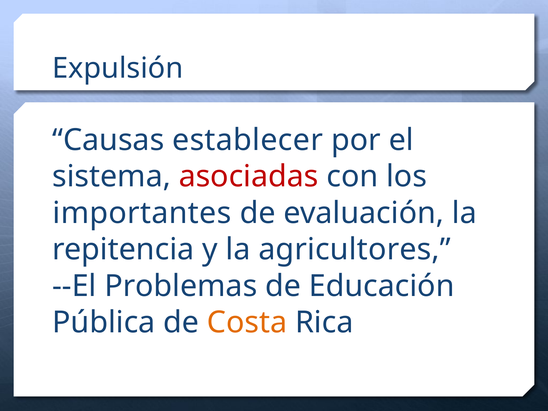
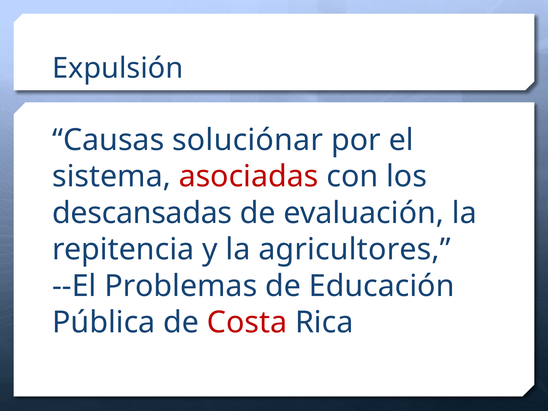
establecer: establecer -> soluciónar
importantes: importantes -> descansadas
Costa colour: orange -> red
